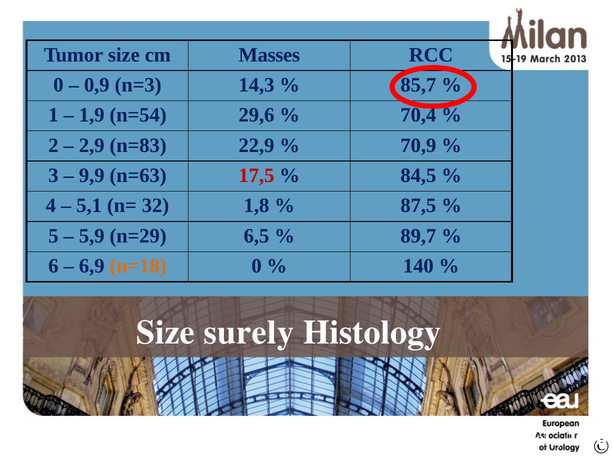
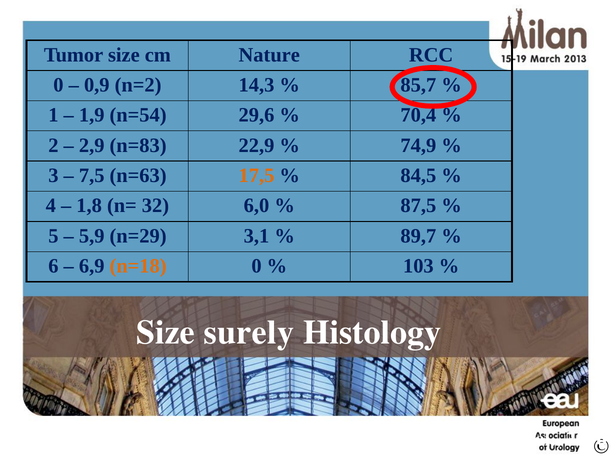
Masses: Masses -> Nature
n=3: n=3 -> n=2
70,9: 70,9 -> 74,9
9,9: 9,9 -> 7,5
17,5 colour: red -> orange
5,1: 5,1 -> 1,8
1,8: 1,8 -> 6,0
6,5: 6,5 -> 3,1
140: 140 -> 103
